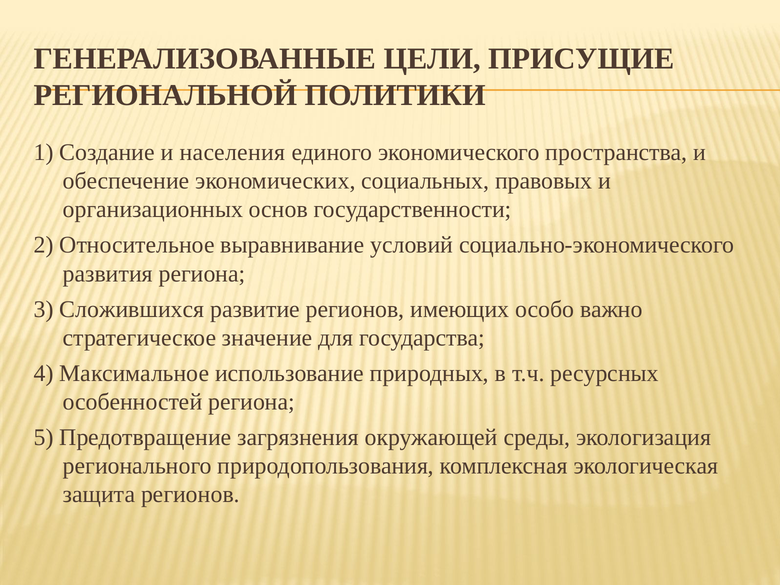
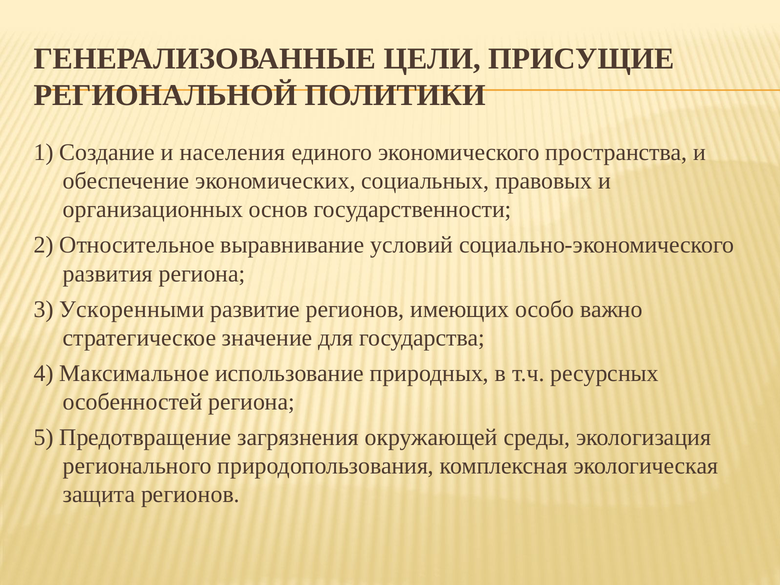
Сложившихся: Сложившихся -> Ускоренными
